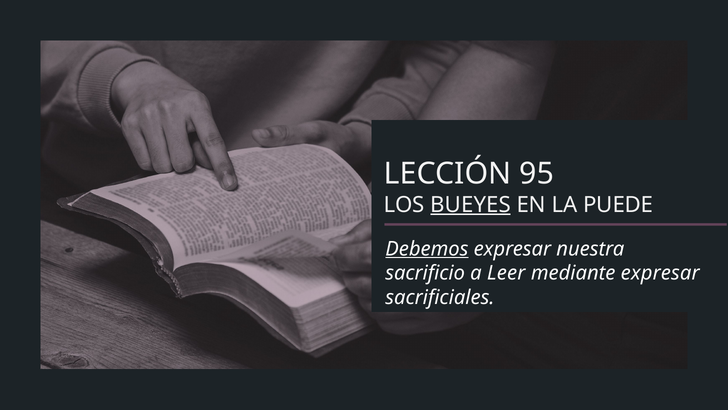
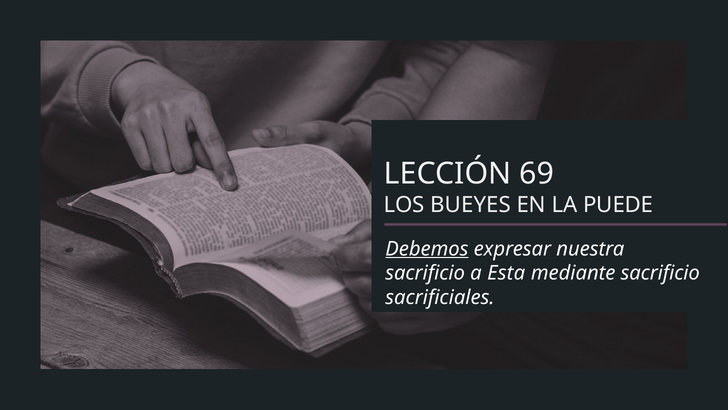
95: 95 -> 69
BUEYES underline: present -> none
Leer: Leer -> Esta
mediante expresar: expresar -> sacrificio
